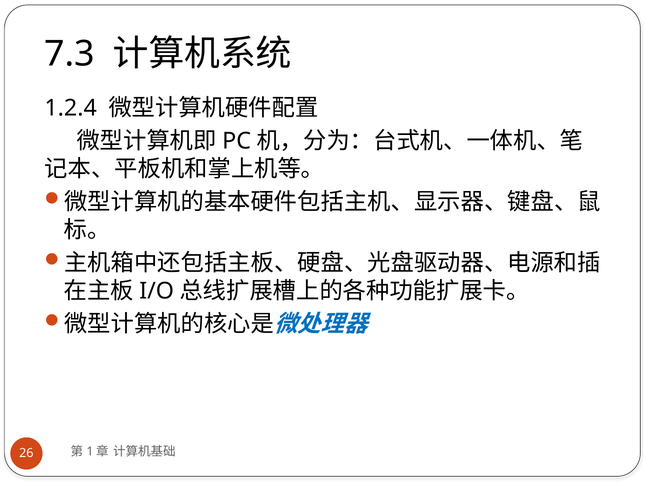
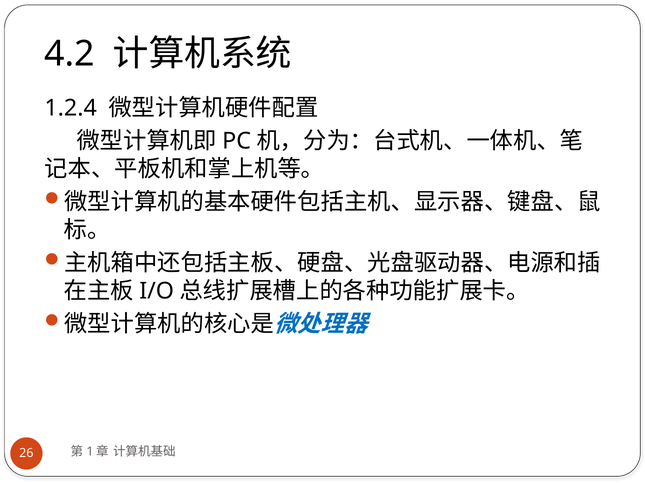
7.3: 7.3 -> 4.2
